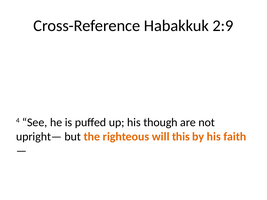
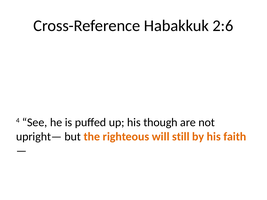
2:9: 2:9 -> 2:6
this: this -> still
